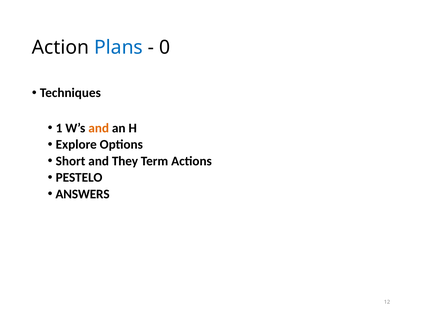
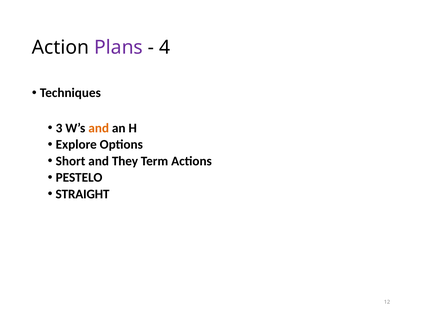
Plans colour: blue -> purple
0: 0 -> 4
1: 1 -> 3
ANSWERS: ANSWERS -> STRAIGHT
